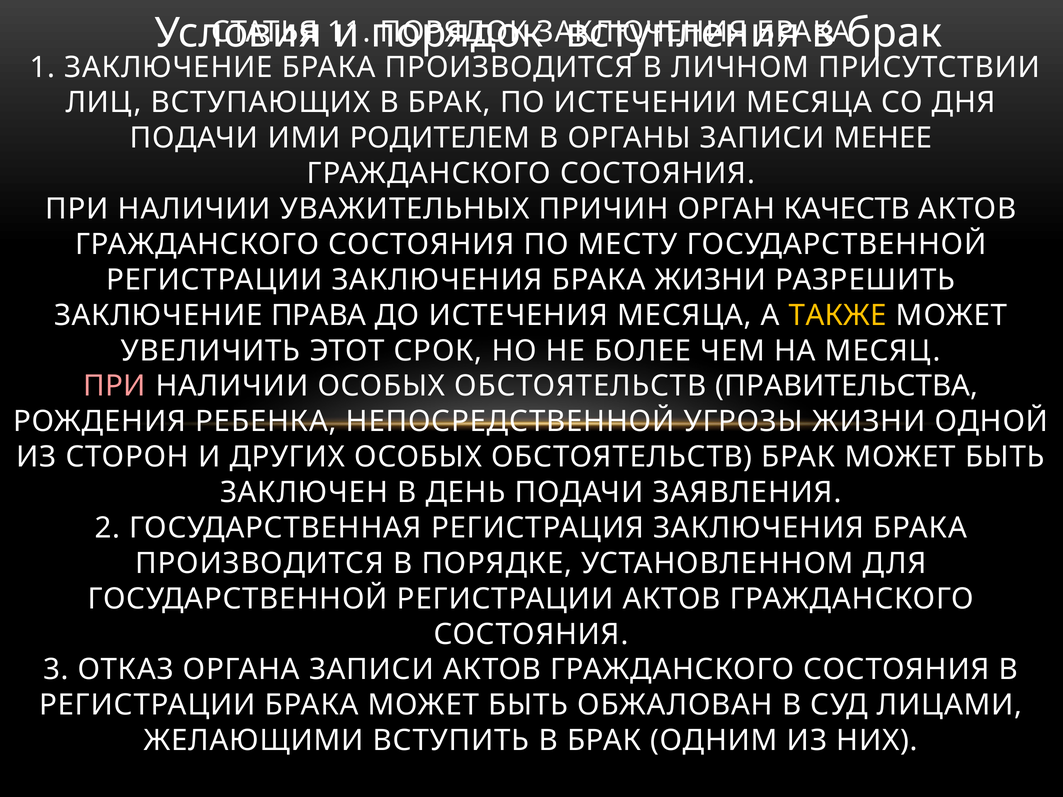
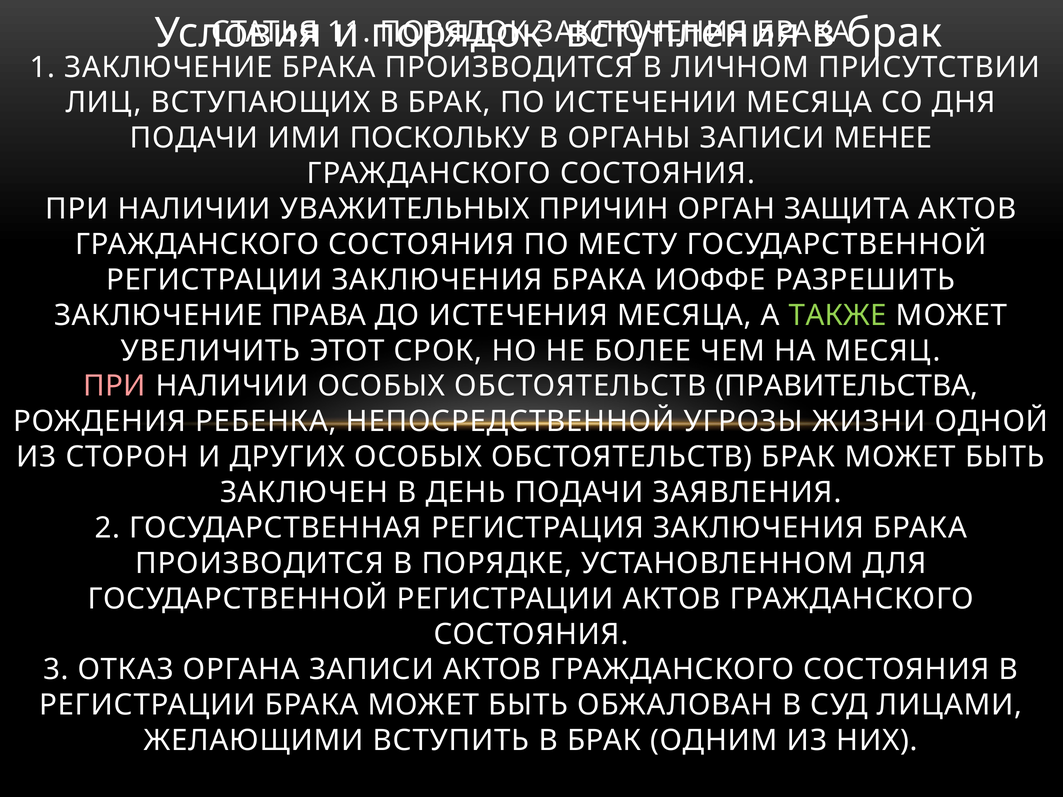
РОДИТЕЛЕМ: РОДИТЕЛЕМ -> ПОСКОЛЬКУ
КАЧЕСТВ: КАЧЕСТВ -> ЗАЩИТА
БРАКА ЖИЗНИ: ЖИЗНИ -> ИОФФЕ
ТАКЖЕ colour: yellow -> light green
